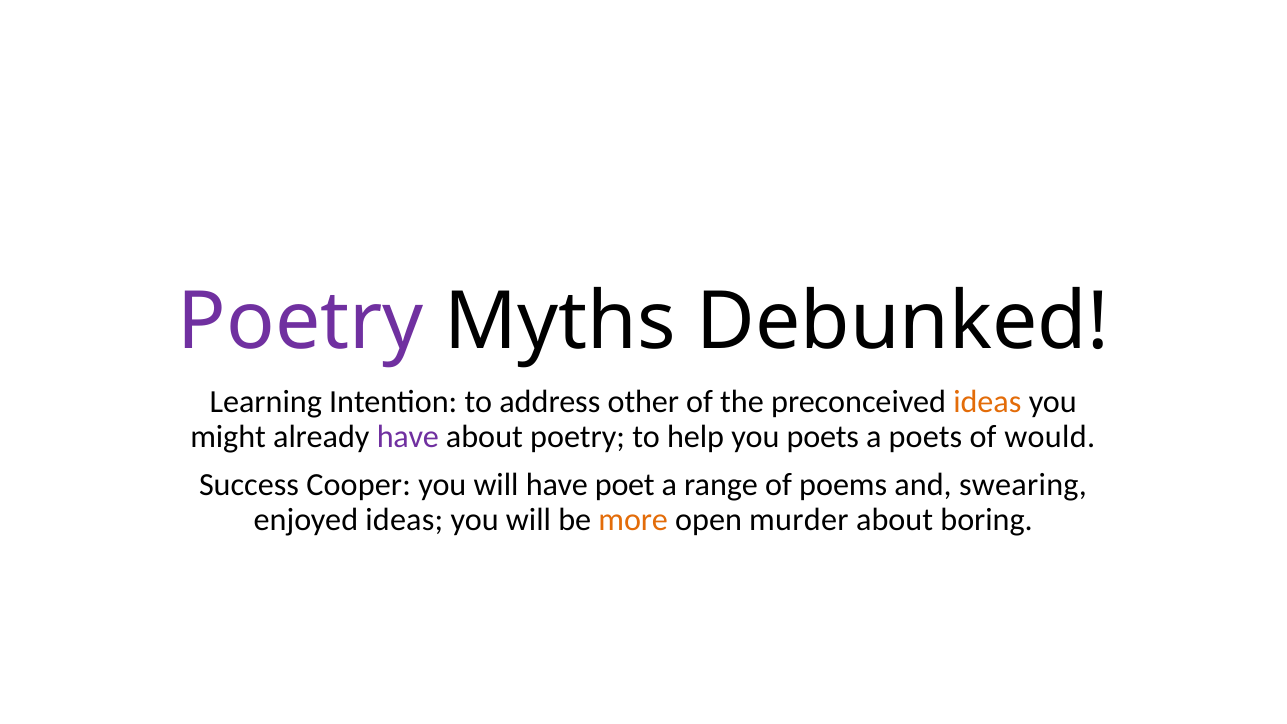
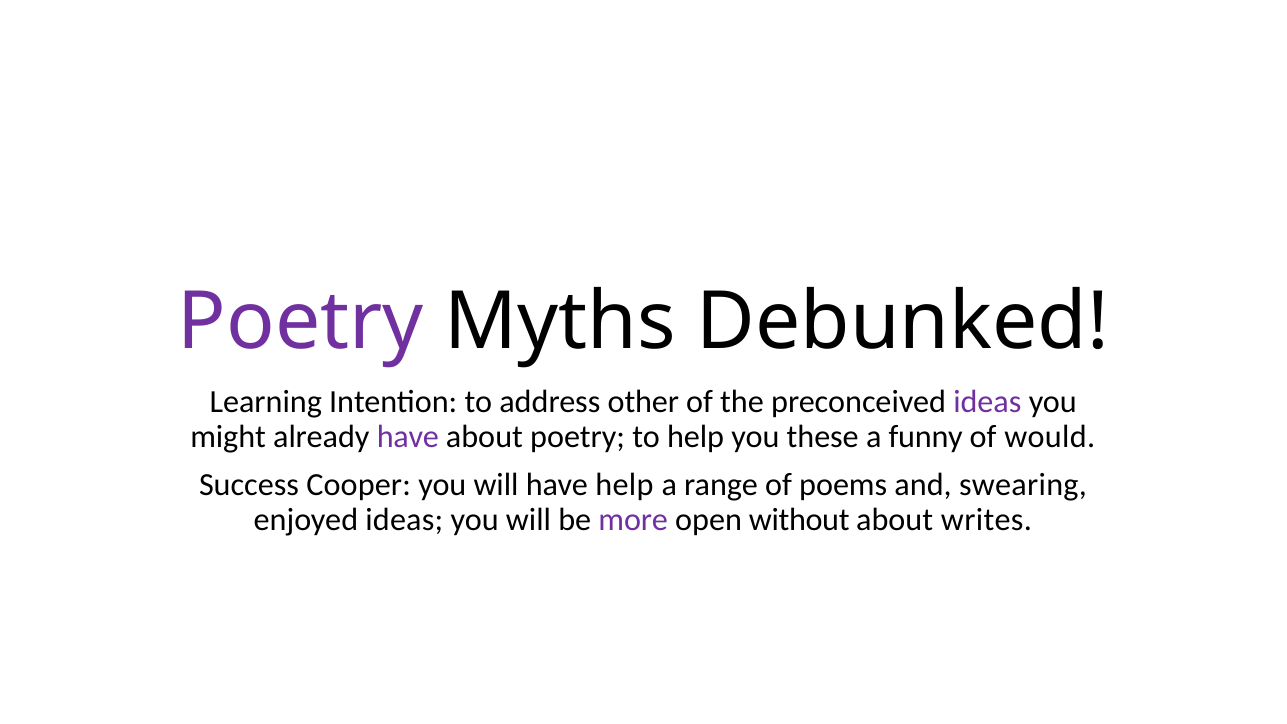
ideas at (987, 402) colour: orange -> purple
you poets: poets -> these
a poets: poets -> funny
have poet: poet -> help
more colour: orange -> purple
murder: murder -> without
boring: boring -> writes
